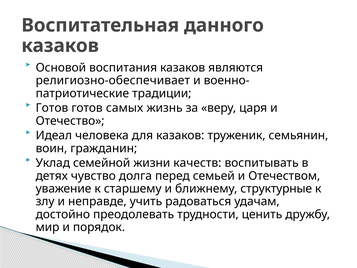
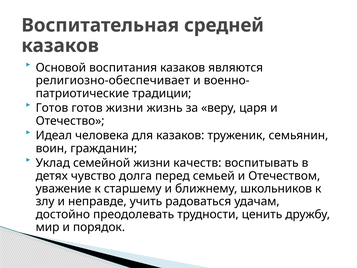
данного: данного -> средней
готов самых: самых -> жизни
структурные: структурные -> школьников
